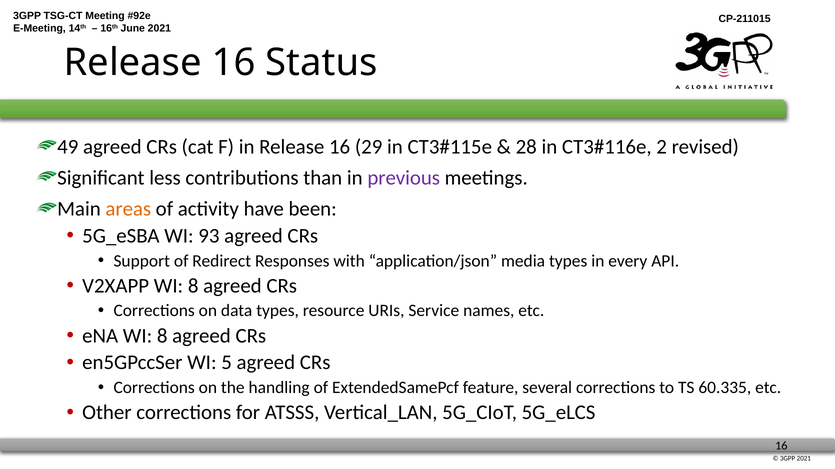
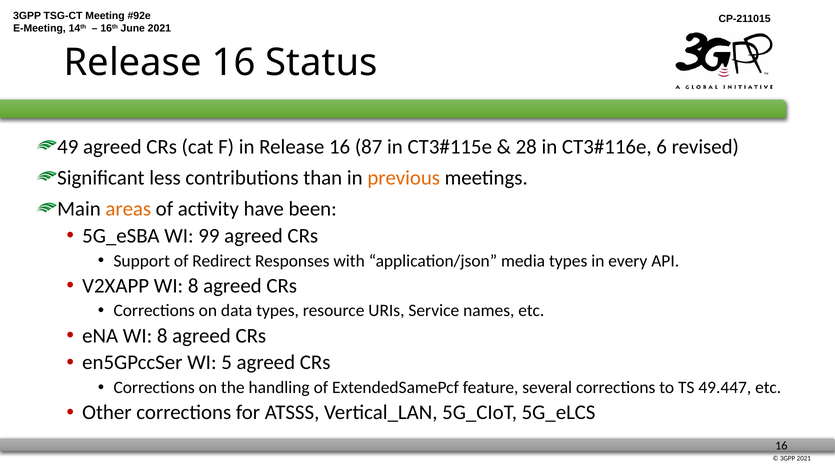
29: 29 -> 87
2: 2 -> 6
previous colour: purple -> orange
93: 93 -> 99
60.335: 60.335 -> 49.447
